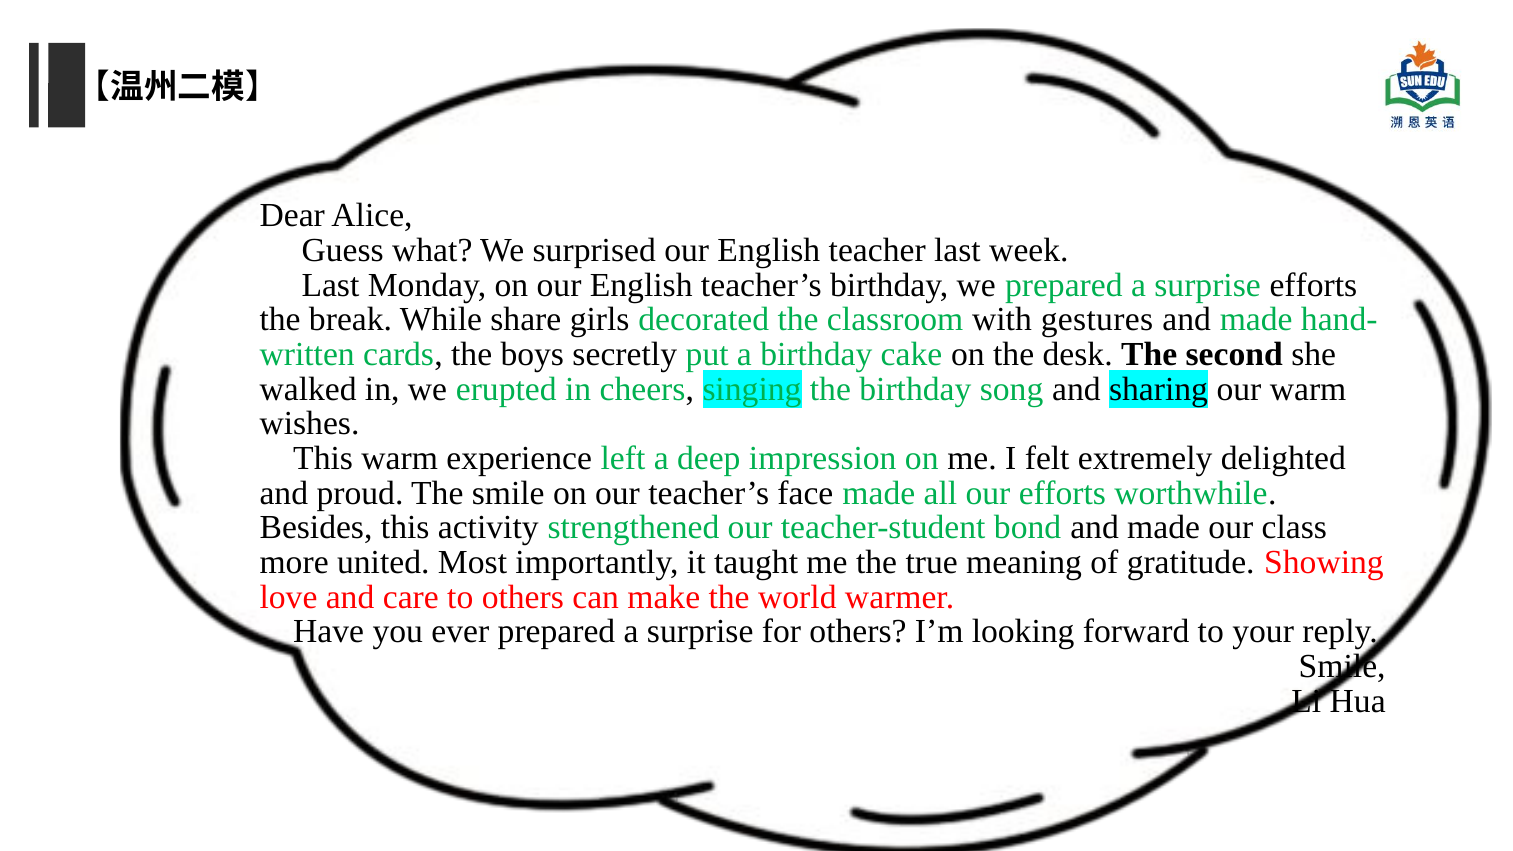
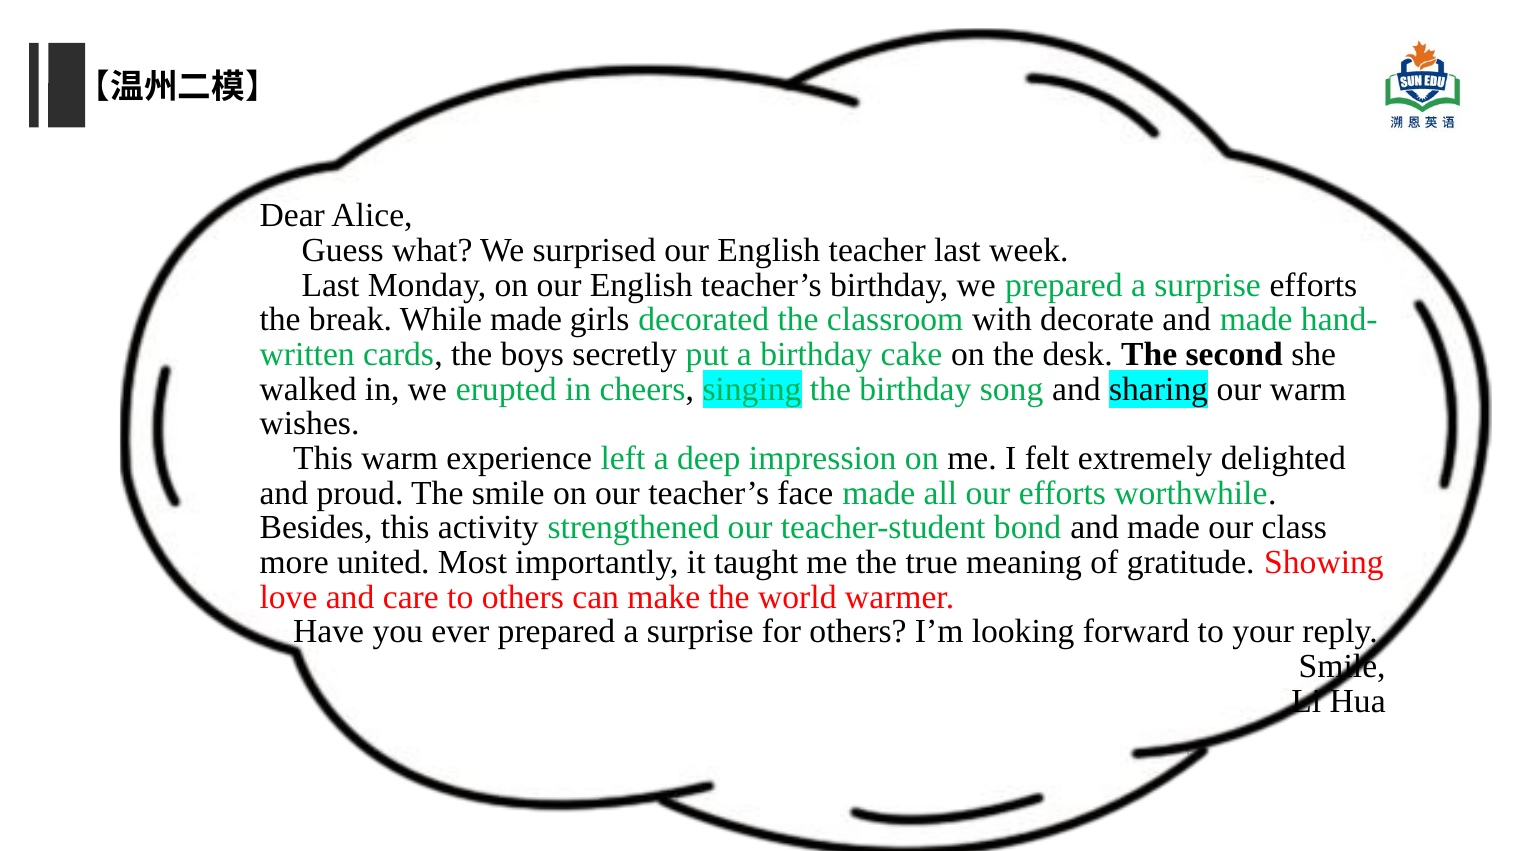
While share: share -> made
gestures: gestures -> decorate
